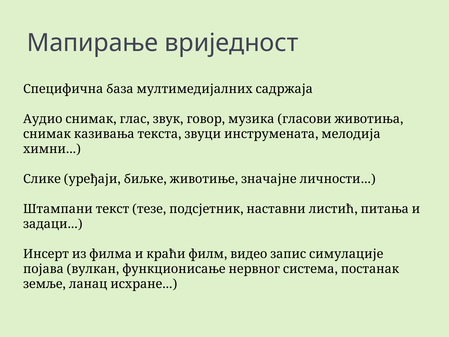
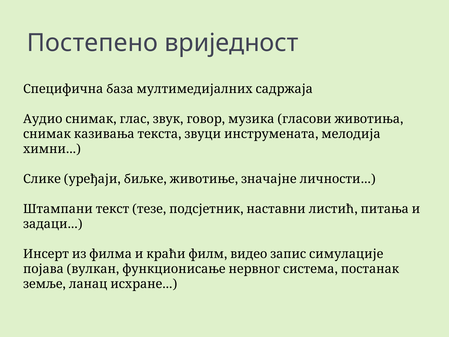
Мапирање: Мапирање -> Постепено
